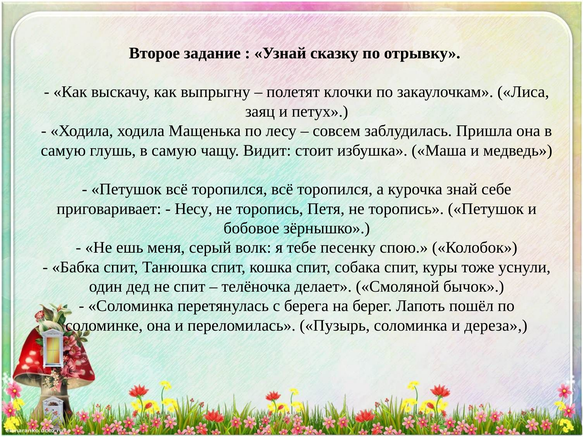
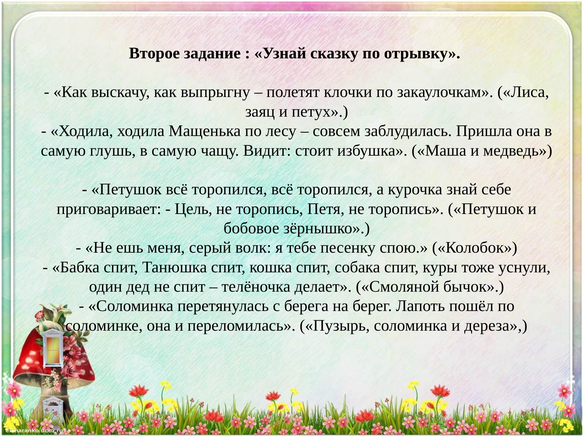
Несу: Несу -> Цель
